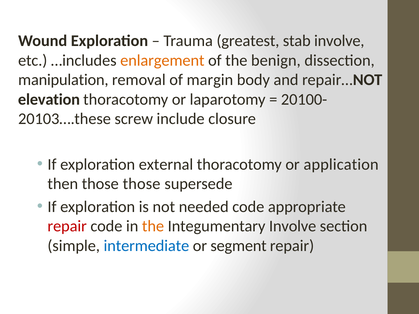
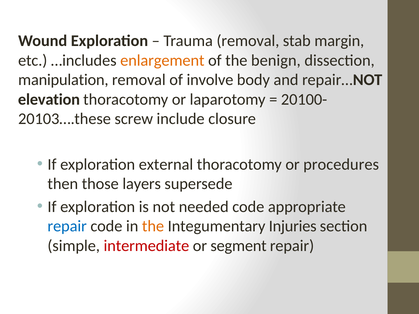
Trauma greatest: greatest -> removal
stab involve: involve -> margin
margin: margin -> involve
application: application -> procedures
those those: those -> layers
repair at (67, 226) colour: red -> blue
Integumentary Involve: Involve -> Injuries
intermediate colour: blue -> red
